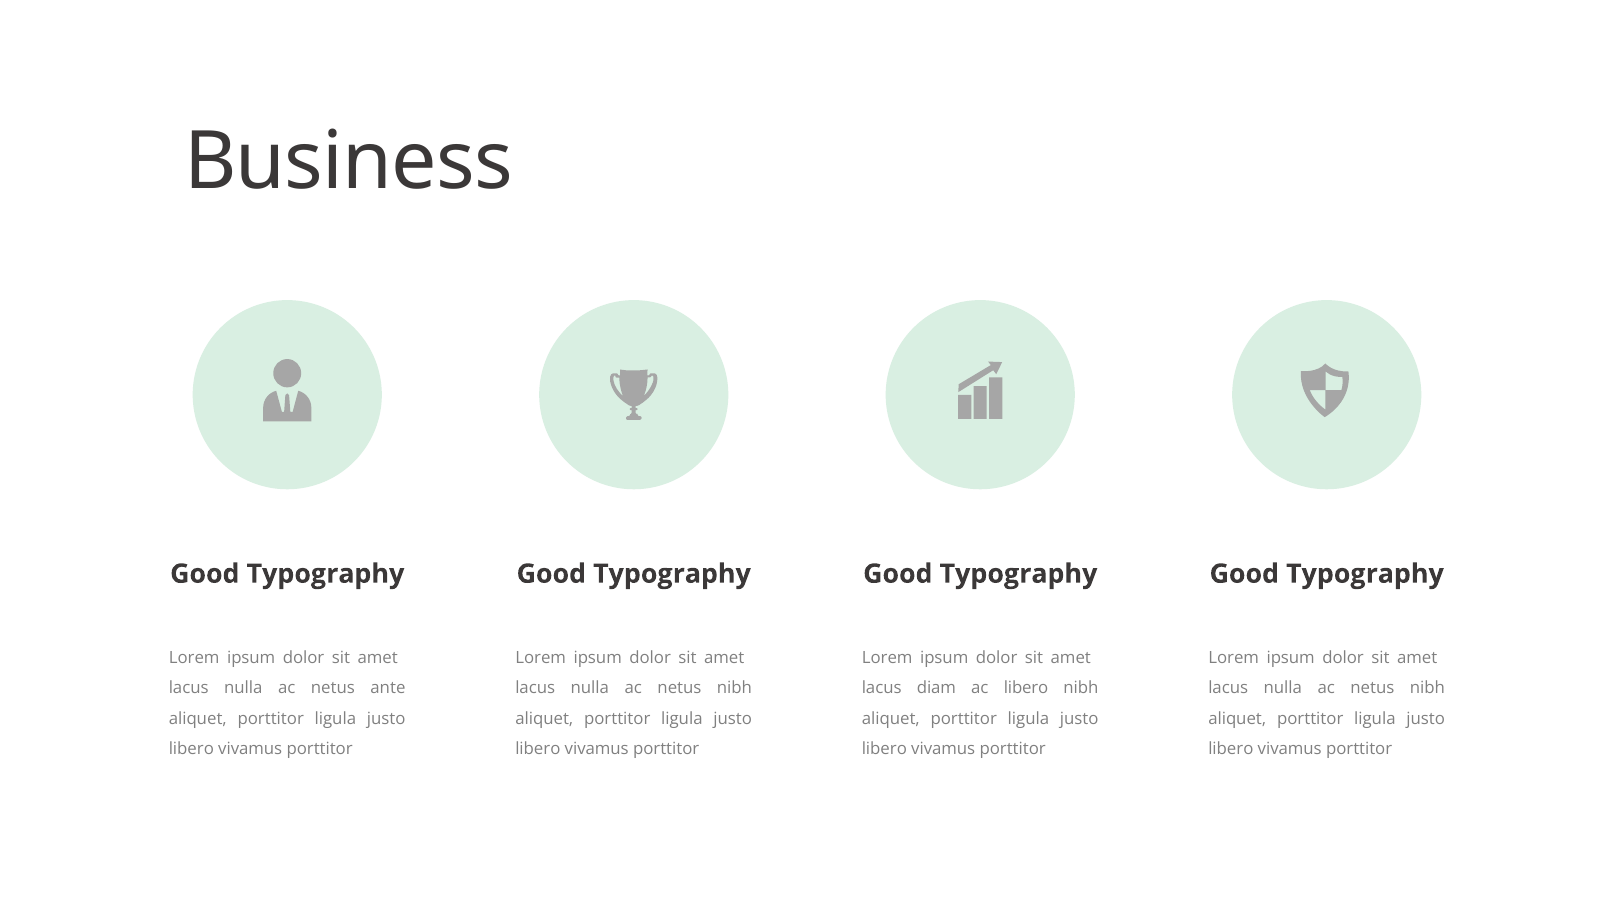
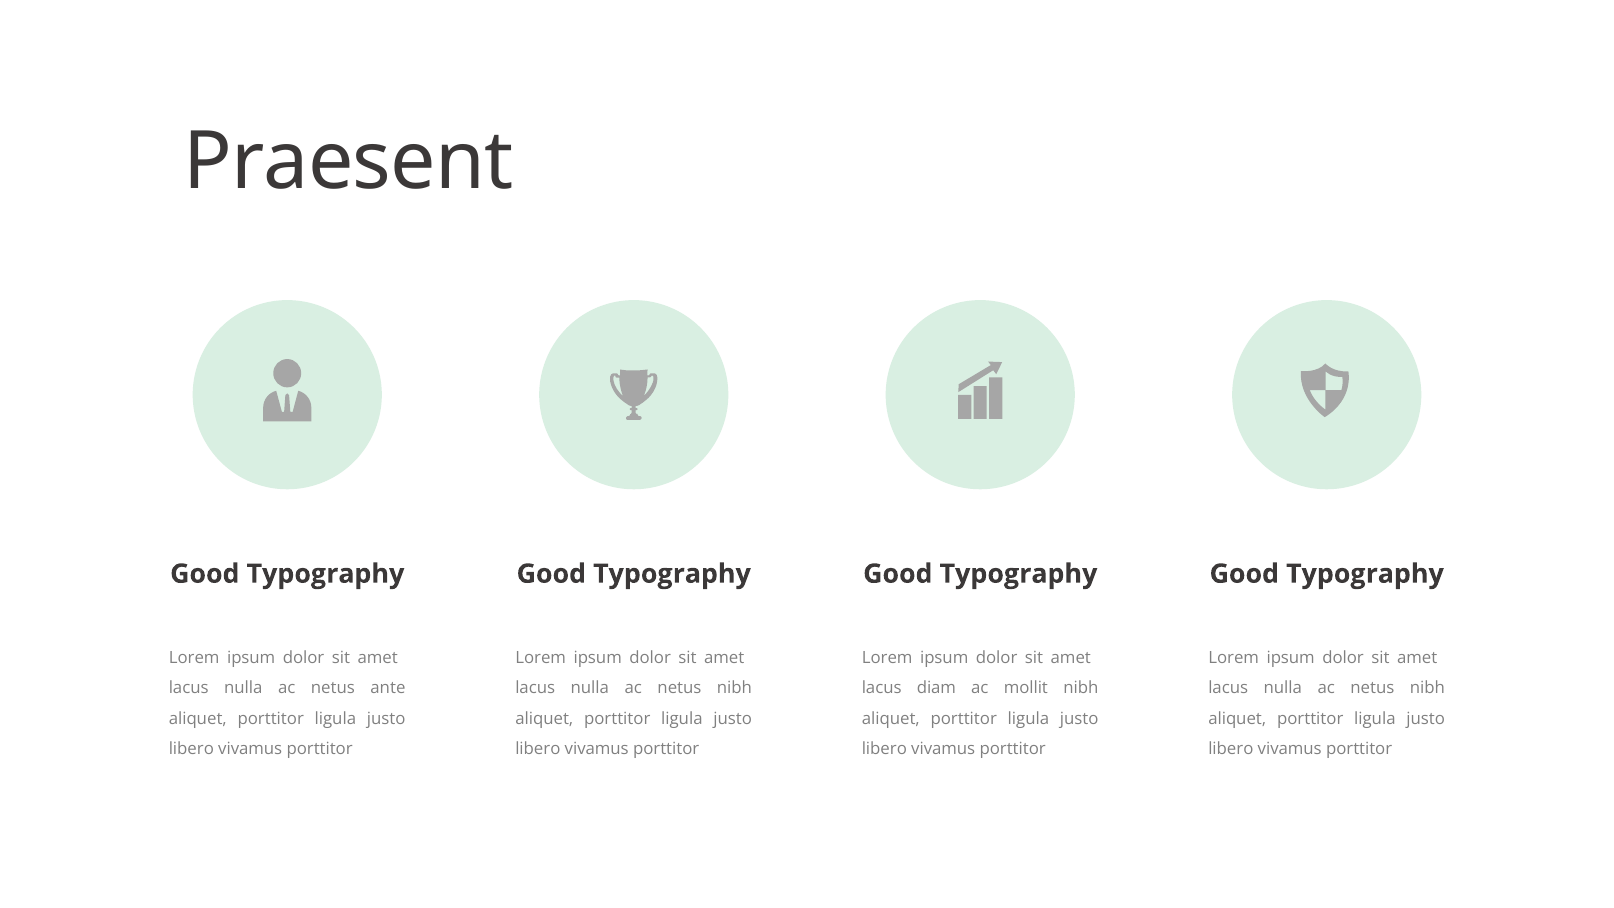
Business: Business -> Praesent
ac libero: libero -> mollit
